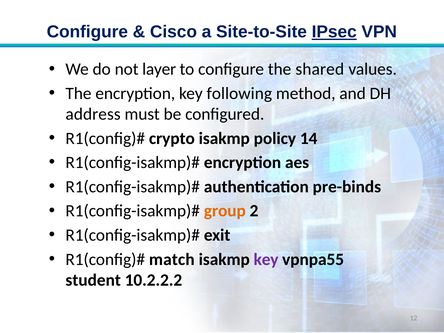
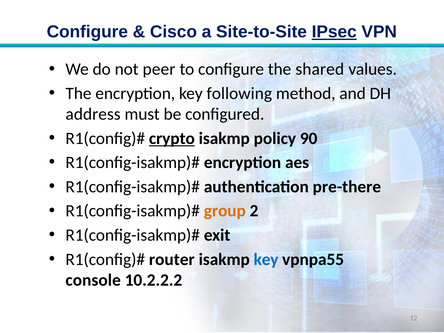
layer: layer -> peer
crypto underline: none -> present
14: 14 -> 90
pre-binds: pre-binds -> pre-there
match: match -> router
key at (266, 259) colour: purple -> blue
student: student -> console
